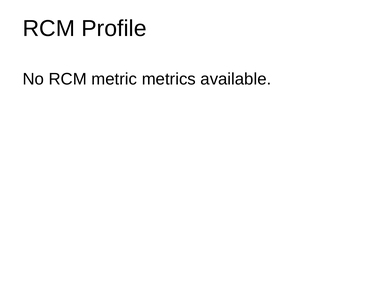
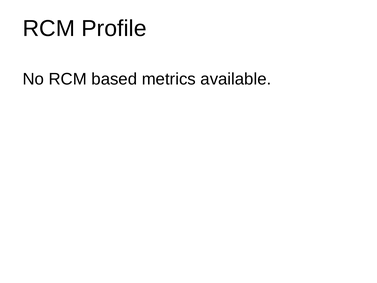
metric: metric -> based
